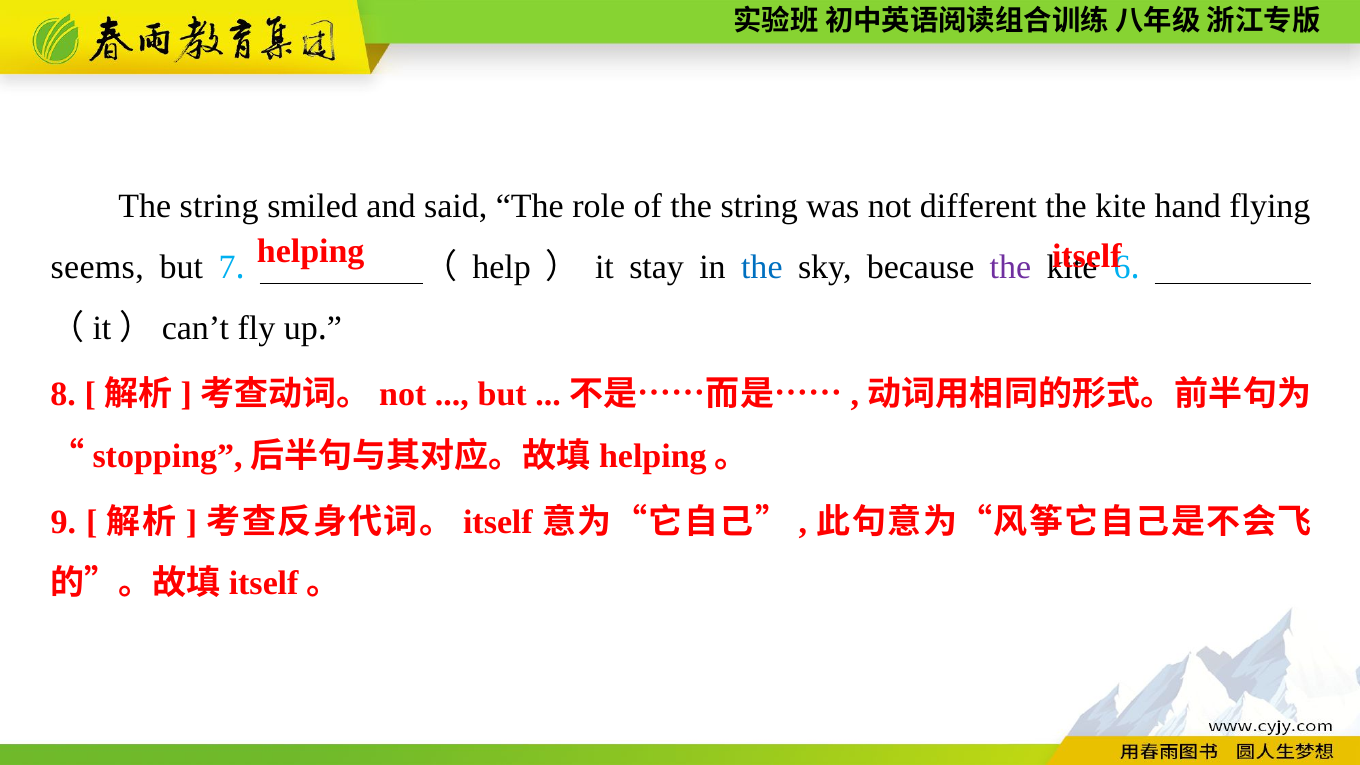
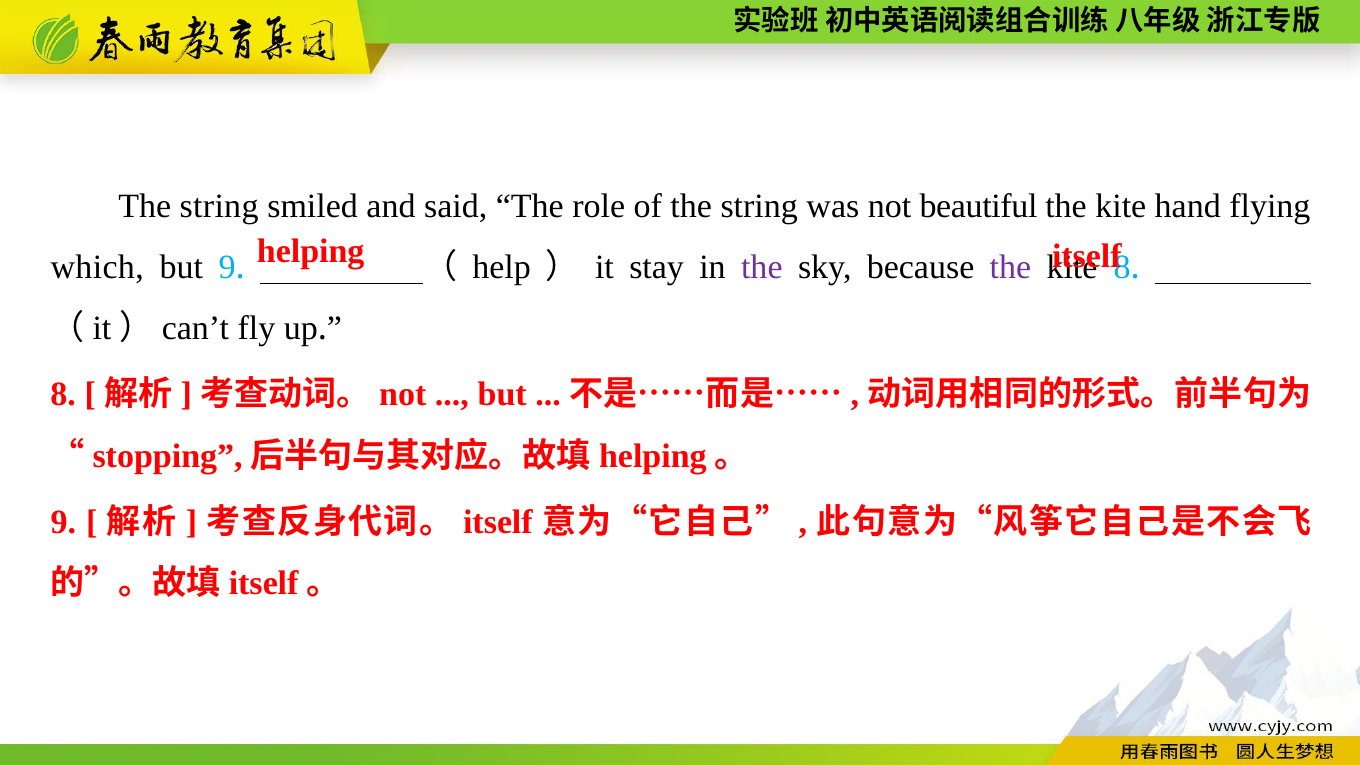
different: different -> beautiful
seems: seems -> which
but 7: 7 -> 9
the at (762, 267) colour: blue -> purple
6 at (1122, 267): 6 -> 8
